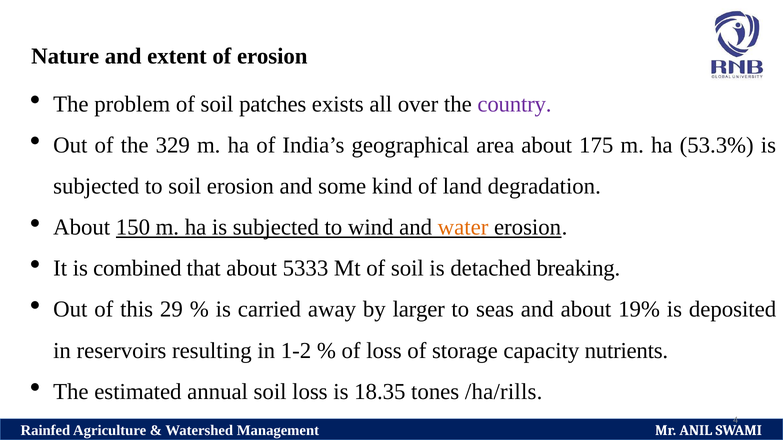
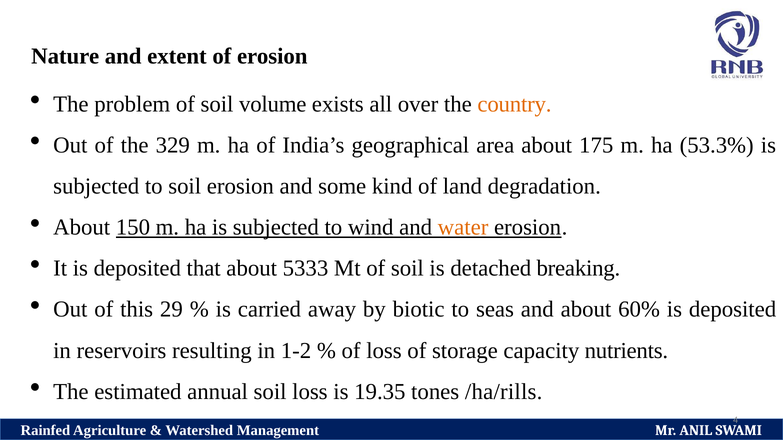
patches: patches -> volume
country colour: purple -> orange
It is combined: combined -> deposited
larger: larger -> biotic
19%: 19% -> 60%
18.35: 18.35 -> 19.35
